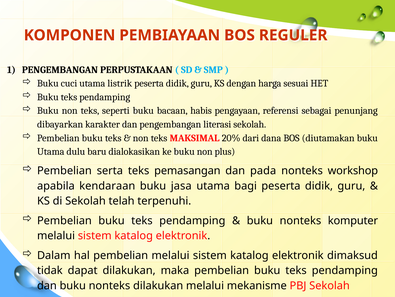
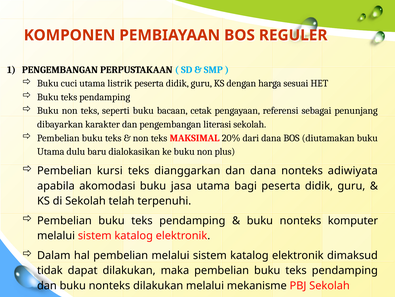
habis: habis -> cetak
serta: serta -> kursi
pemasangan: pemasangan -> dianggarkan
dan pada: pada -> dana
workshop: workshop -> adiwiyata
kendaraan: kendaraan -> akomodasi
